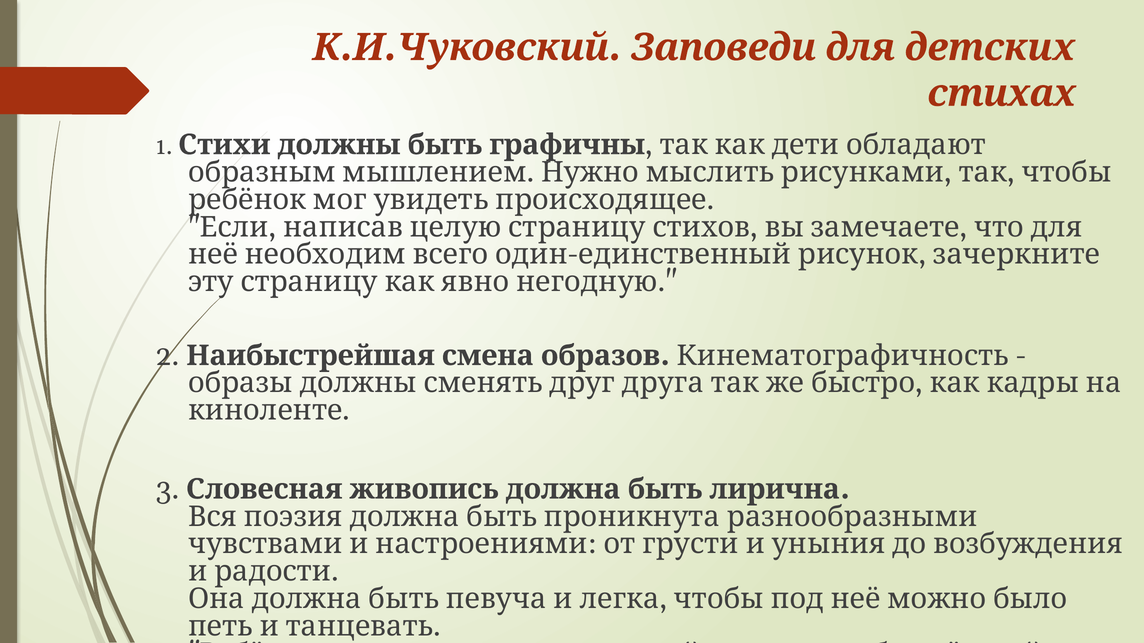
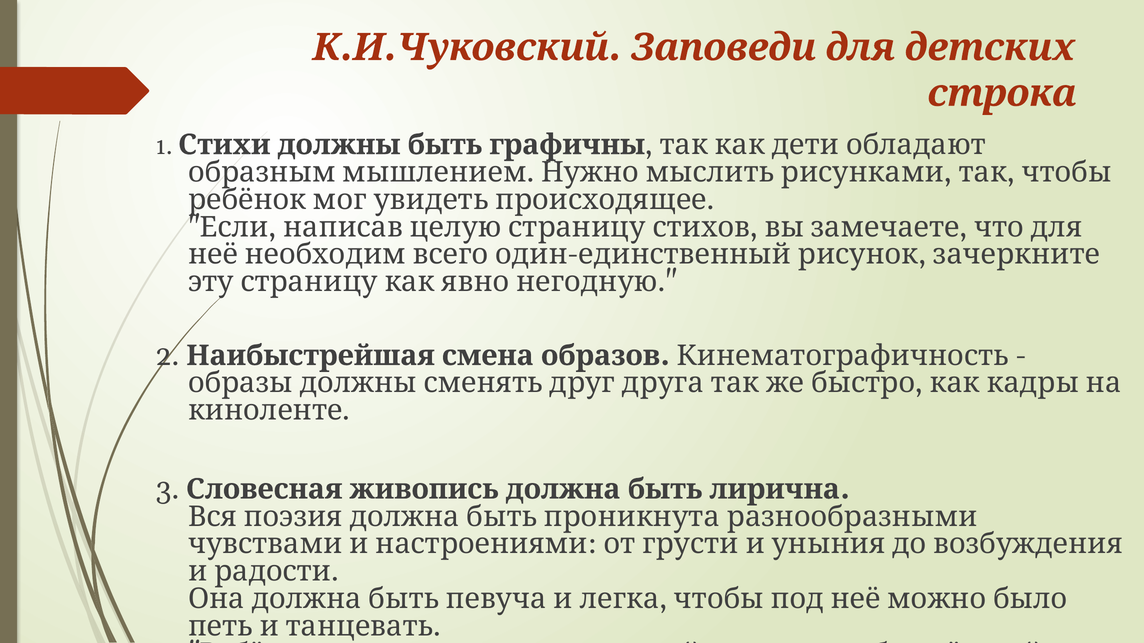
стихах at (1002, 93): стихах -> строка
